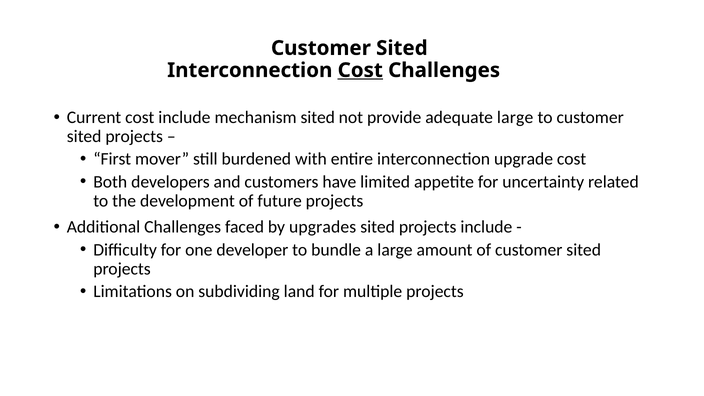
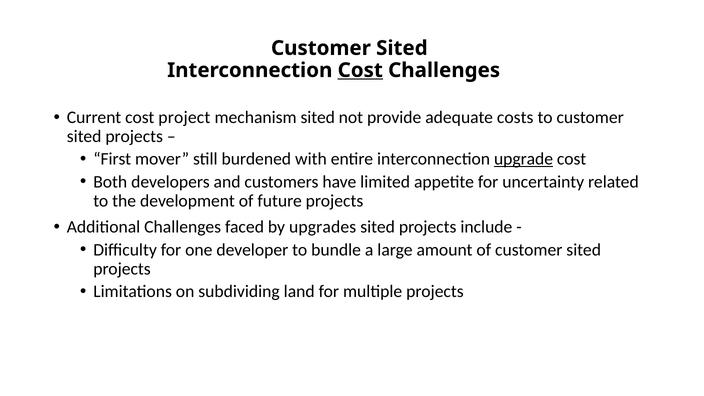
cost include: include -> project
adequate large: large -> costs
upgrade underline: none -> present
